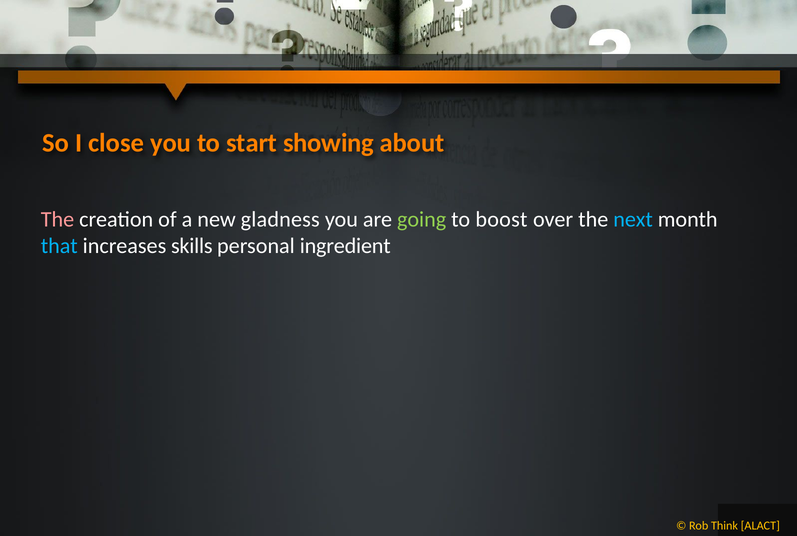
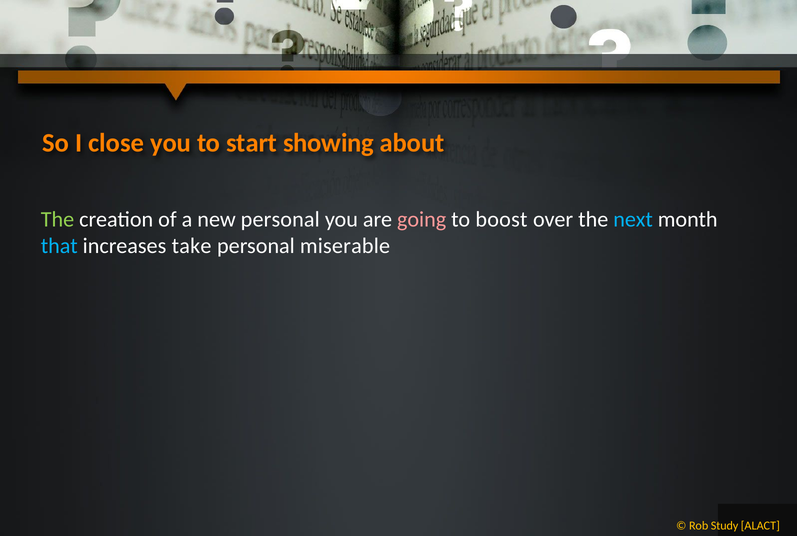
The at (58, 219) colour: pink -> light green
new gladness: gladness -> personal
going colour: light green -> pink
skills: skills -> take
ingredient: ingredient -> miserable
Think: Think -> Study
